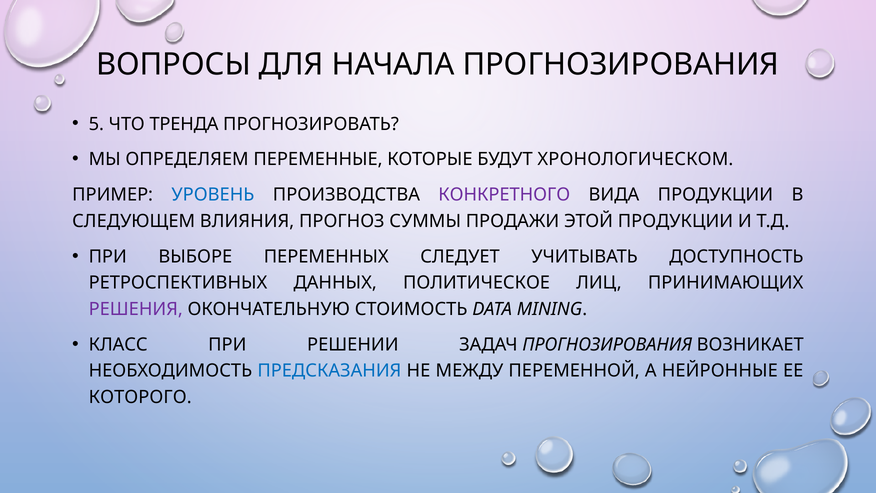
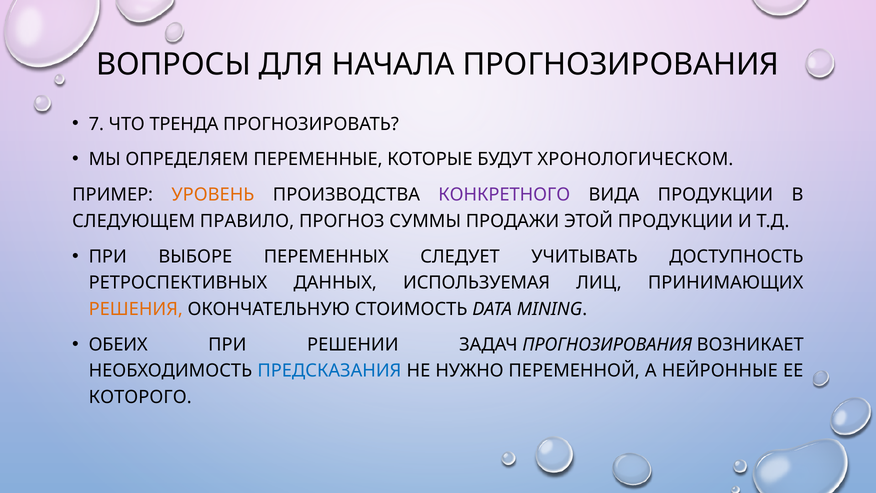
5: 5 -> 7
УРОВЕНЬ colour: blue -> orange
ВЛИЯНИЯ: ВЛИЯНИЯ -> ПРАВИЛО
ПОЛИТИЧЕСКОЕ: ПОЛИТИЧЕСКОЕ -> ИСПОЛЬЗУЕМАЯ
РЕШЕНИЯ colour: purple -> orange
КЛАСС: КЛАСС -> ОБЕИХ
МЕЖДУ: МЕЖДУ -> НУЖНО
